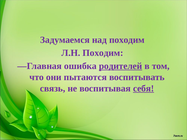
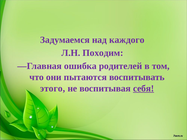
над походим: походим -> каждого
родителей underline: present -> none
связь: связь -> этого
